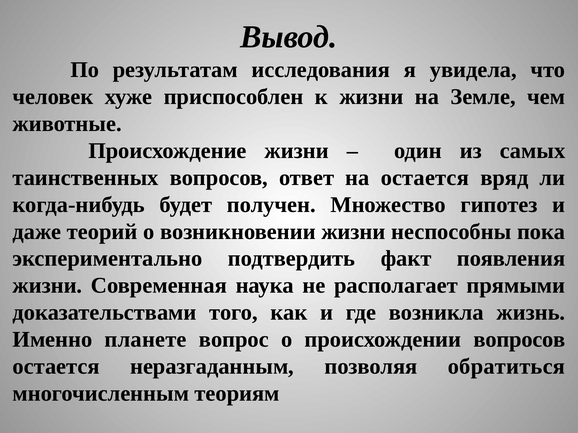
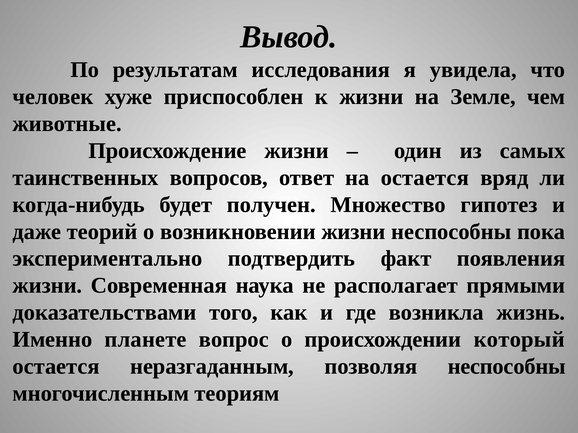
происхождении вопросов: вопросов -> который
позволяя обратиться: обратиться -> неспособны
